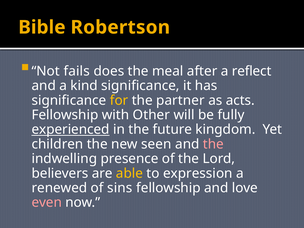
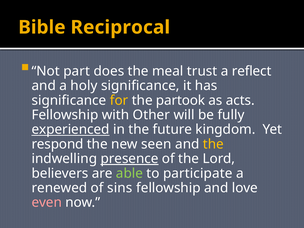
Robertson: Robertson -> Reciprocal
fails: fails -> part
after: after -> trust
kind: kind -> holy
partner: partner -> partook
children: children -> respond
the at (213, 144) colour: pink -> yellow
presence underline: none -> present
able colour: yellow -> light green
expression: expression -> participate
